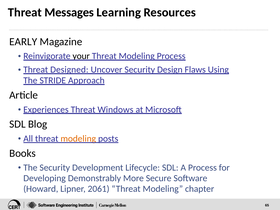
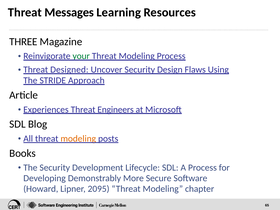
EARLY: EARLY -> THREE
your colour: black -> green
Windows: Windows -> Engineers
2061: 2061 -> 2095
